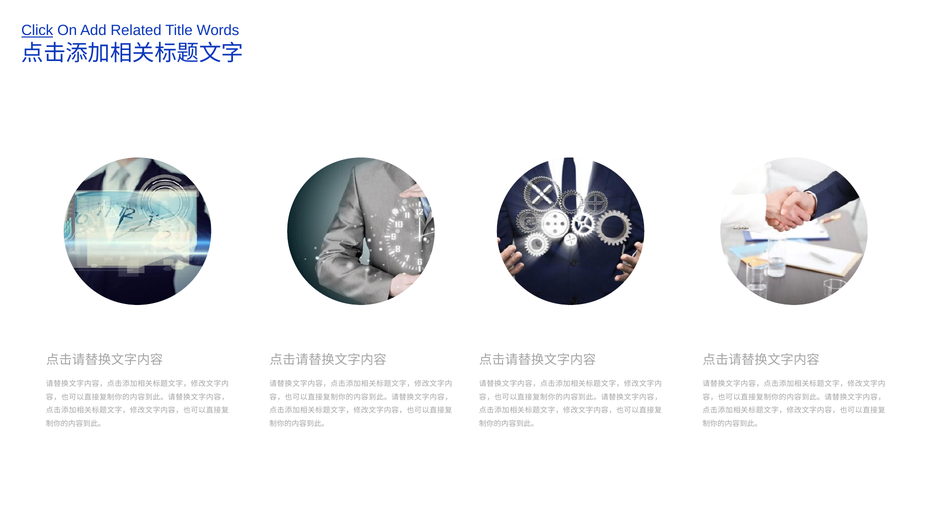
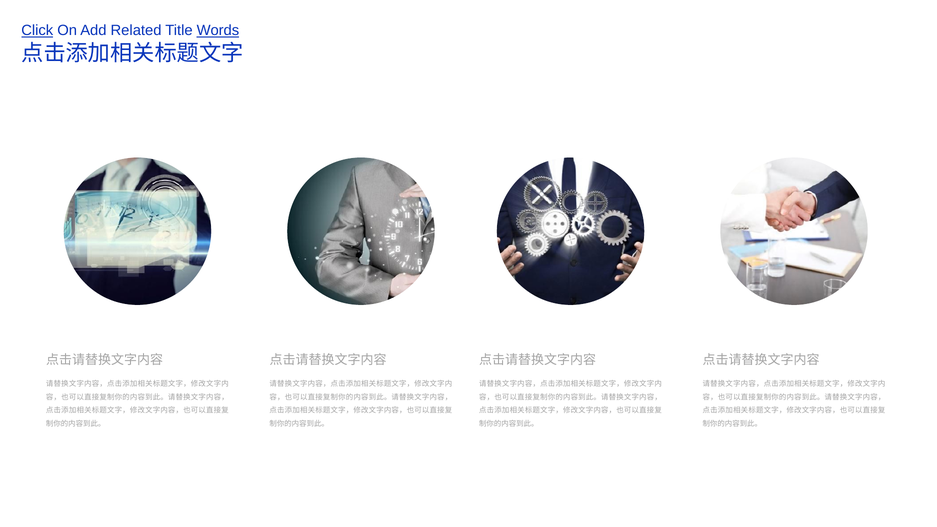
Words underline: none -> present
